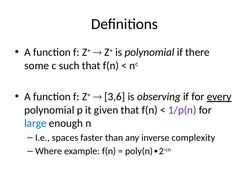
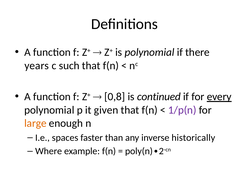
some: some -> years
3,6: 3,6 -> 0,8
observing: observing -> continued
large colour: blue -> orange
complexity: complexity -> historically
